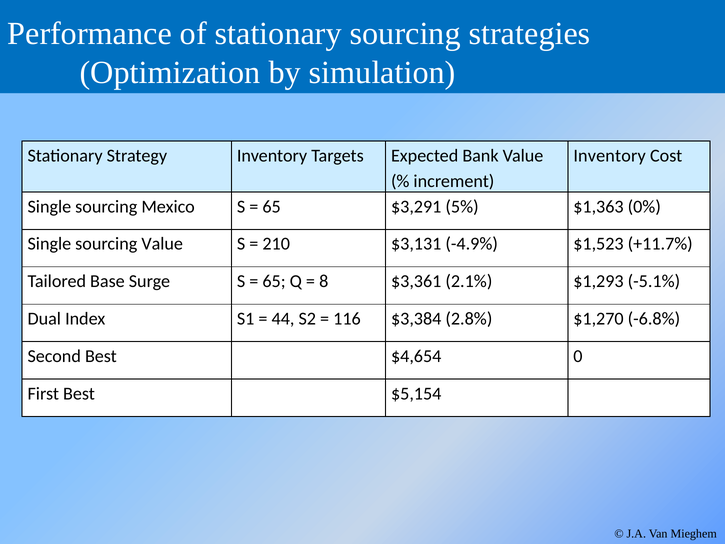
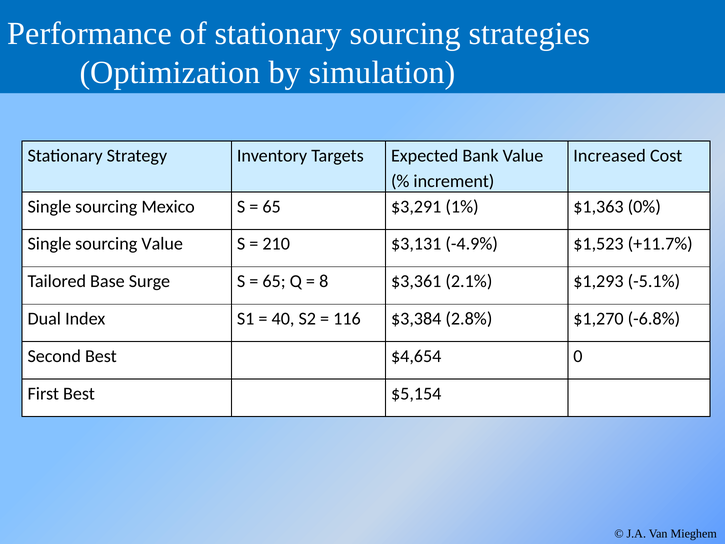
Inventory at (610, 156): Inventory -> Increased
5%: 5% -> 1%
44: 44 -> 40
